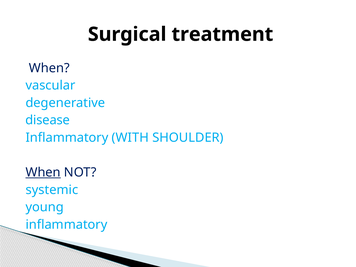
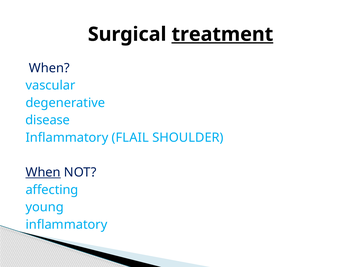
treatment underline: none -> present
WITH: WITH -> FLAIL
systemic: systemic -> affecting
